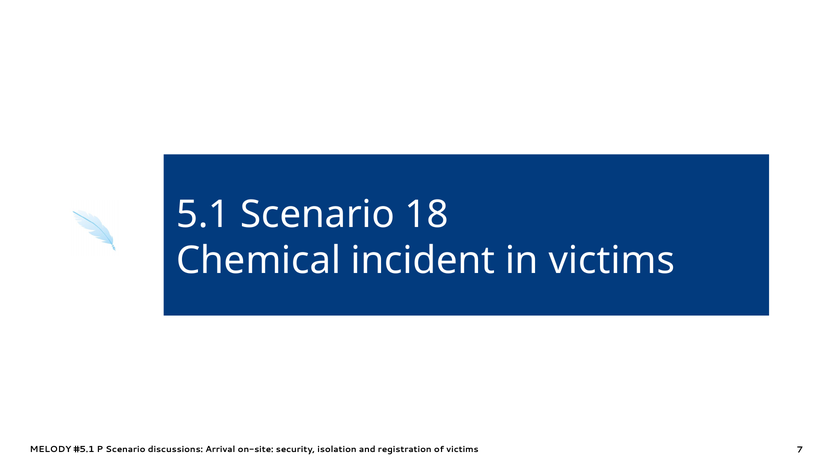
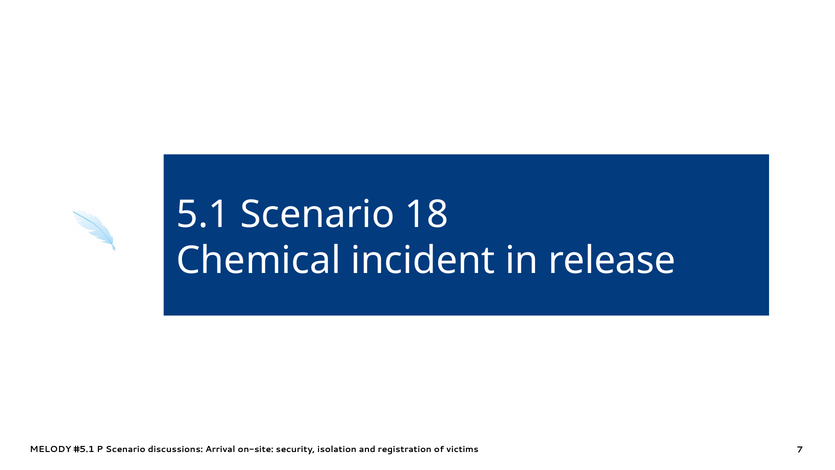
in victims: victims -> release
